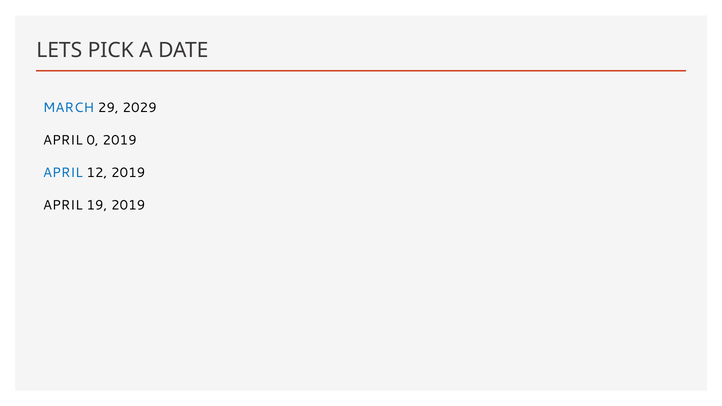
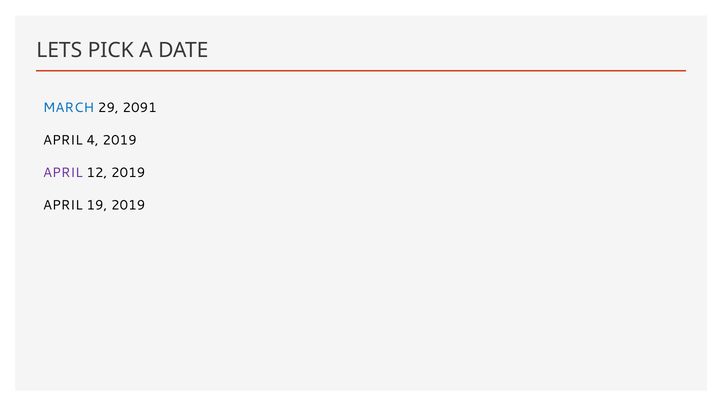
2029: 2029 -> 2091
0: 0 -> 4
APRIL at (63, 173) colour: blue -> purple
